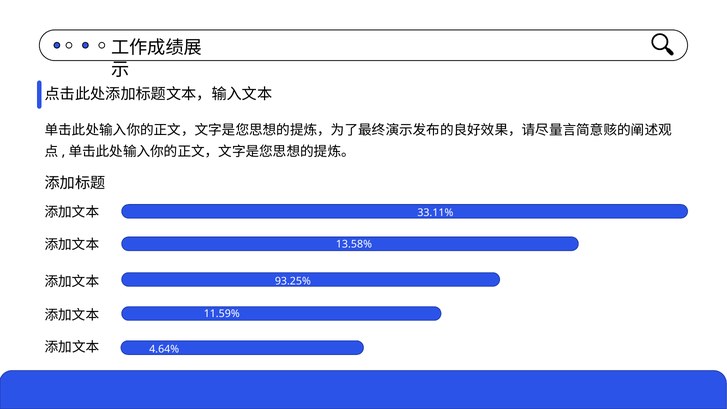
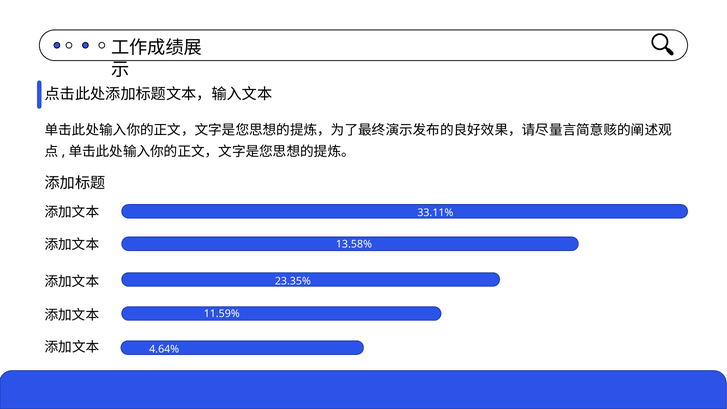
93.25%: 93.25% -> 23.35%
